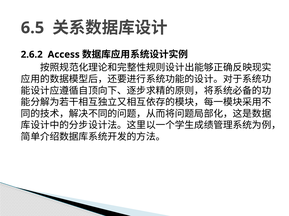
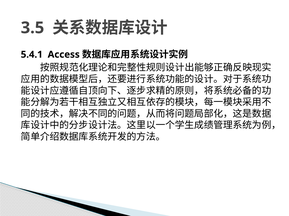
6.5: 6.5 -> 3.5
2.6.2: 2.6.2 -> 5.4.1
